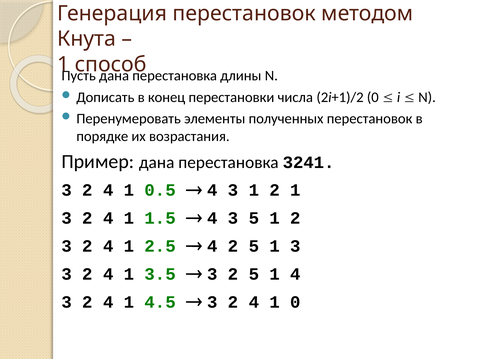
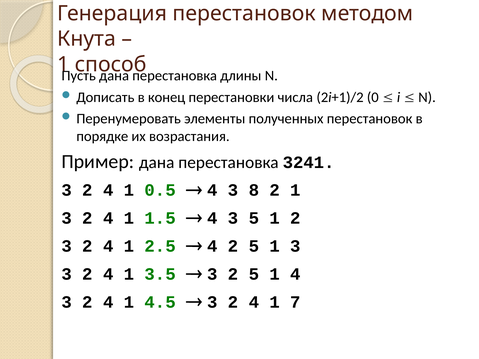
3 1: 1 -> 8
1 0: 0 -> 7
